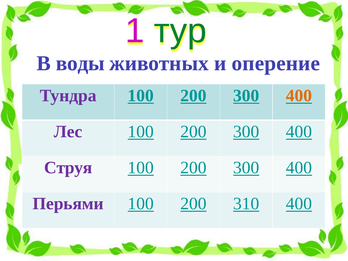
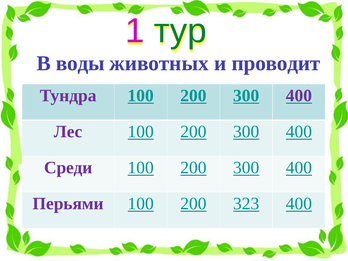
оперение: оперение -> проводит
400 at (299, 96) colour: orange -> purple
Струя: Струя -> Среди
310: 310 -> 323
